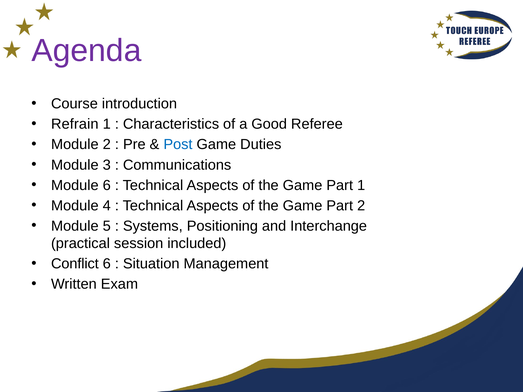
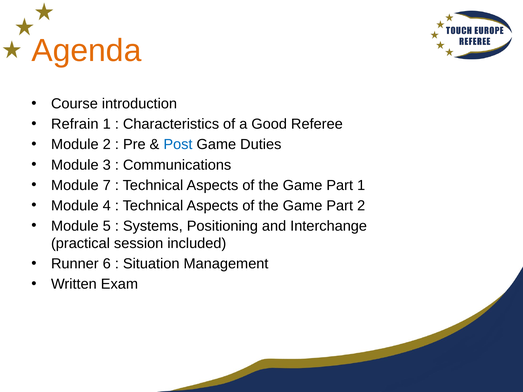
Agenda colour: purple -> orange
Module 6: 6 -> 7
Conflict: Conflict -> Runner
